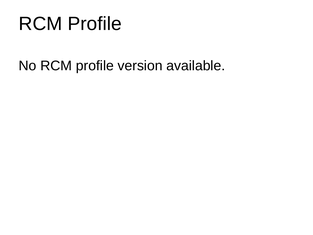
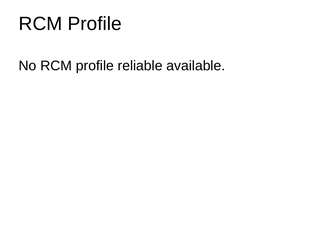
version: version -> reliable
